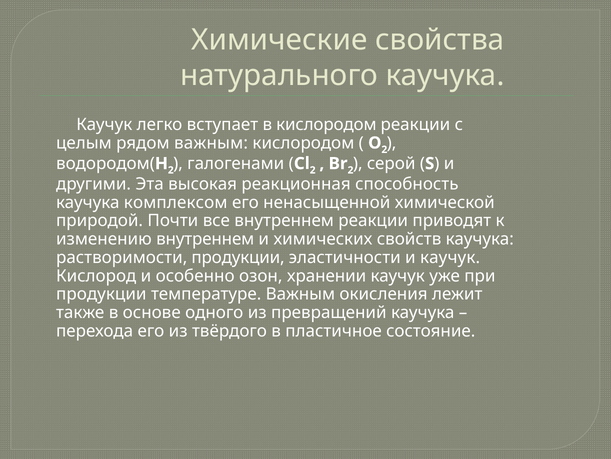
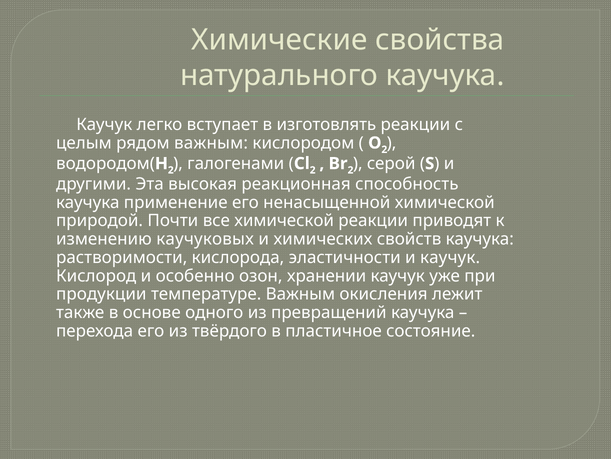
в кислородом: кислородом -> изготовлять
комплексом: комплексом -> применение
все внутреннем: внутреннем -> химической
изменению внутреннем: внутреннем -> каучуковых
растворимости продукции: продукции -> кислорода
